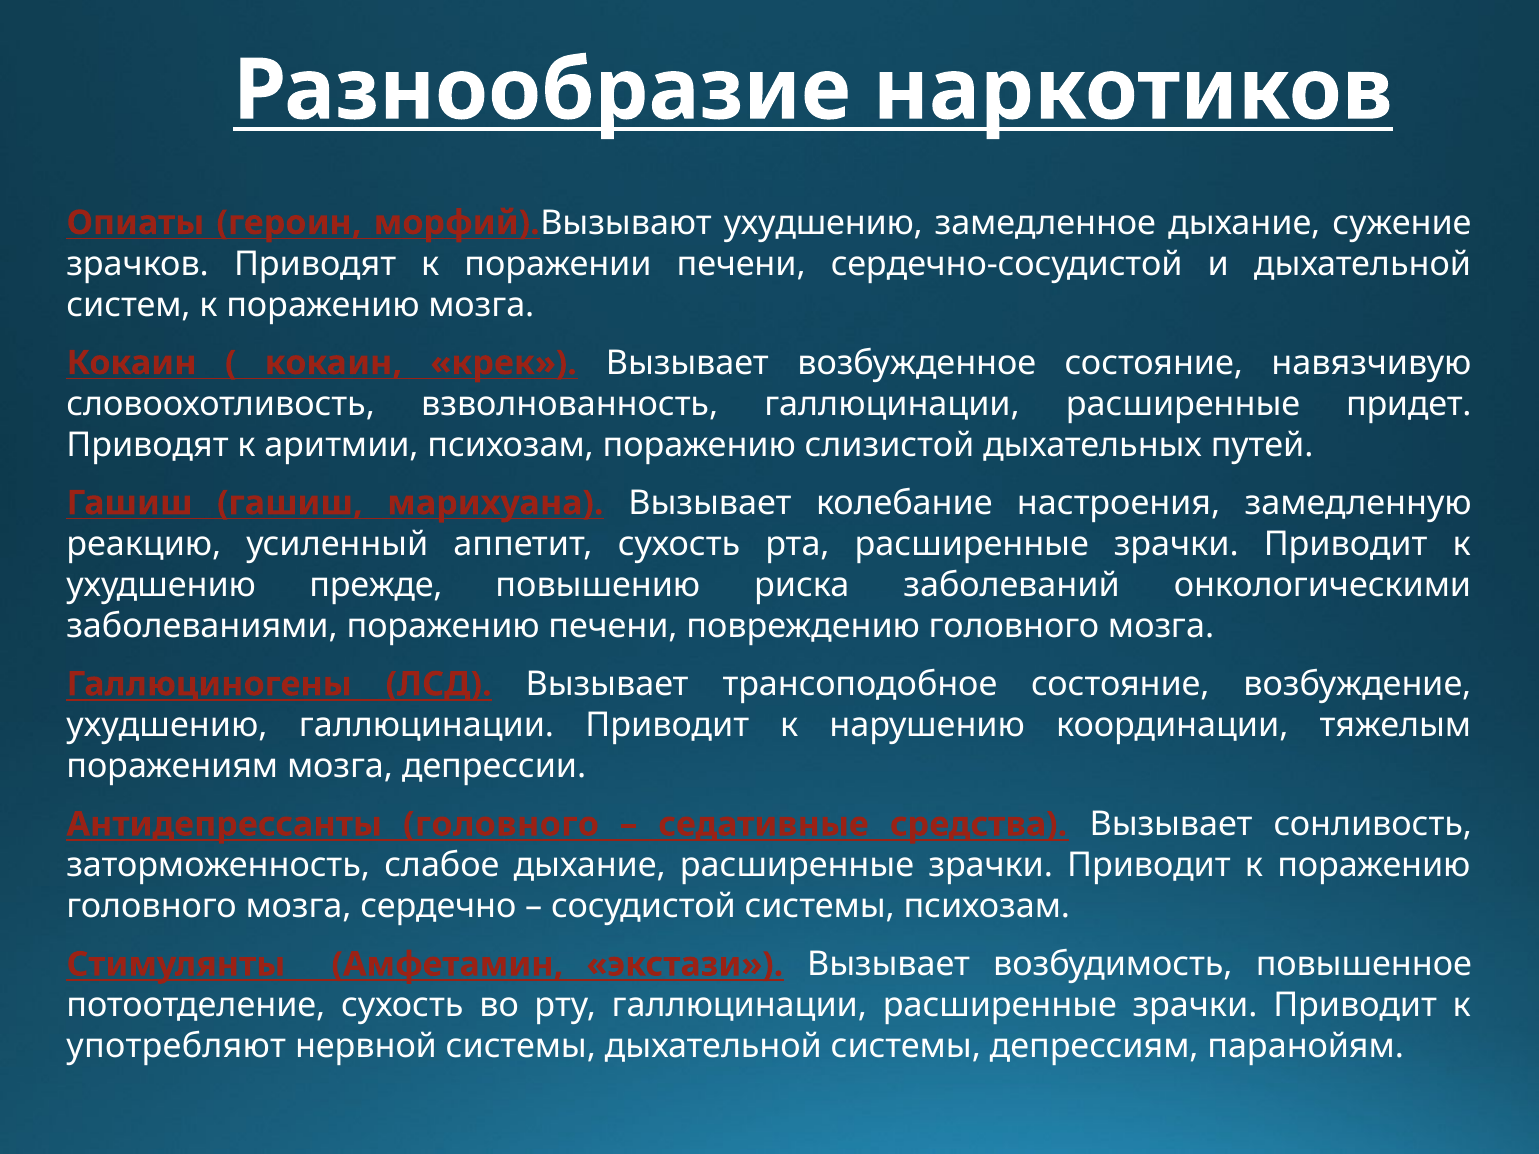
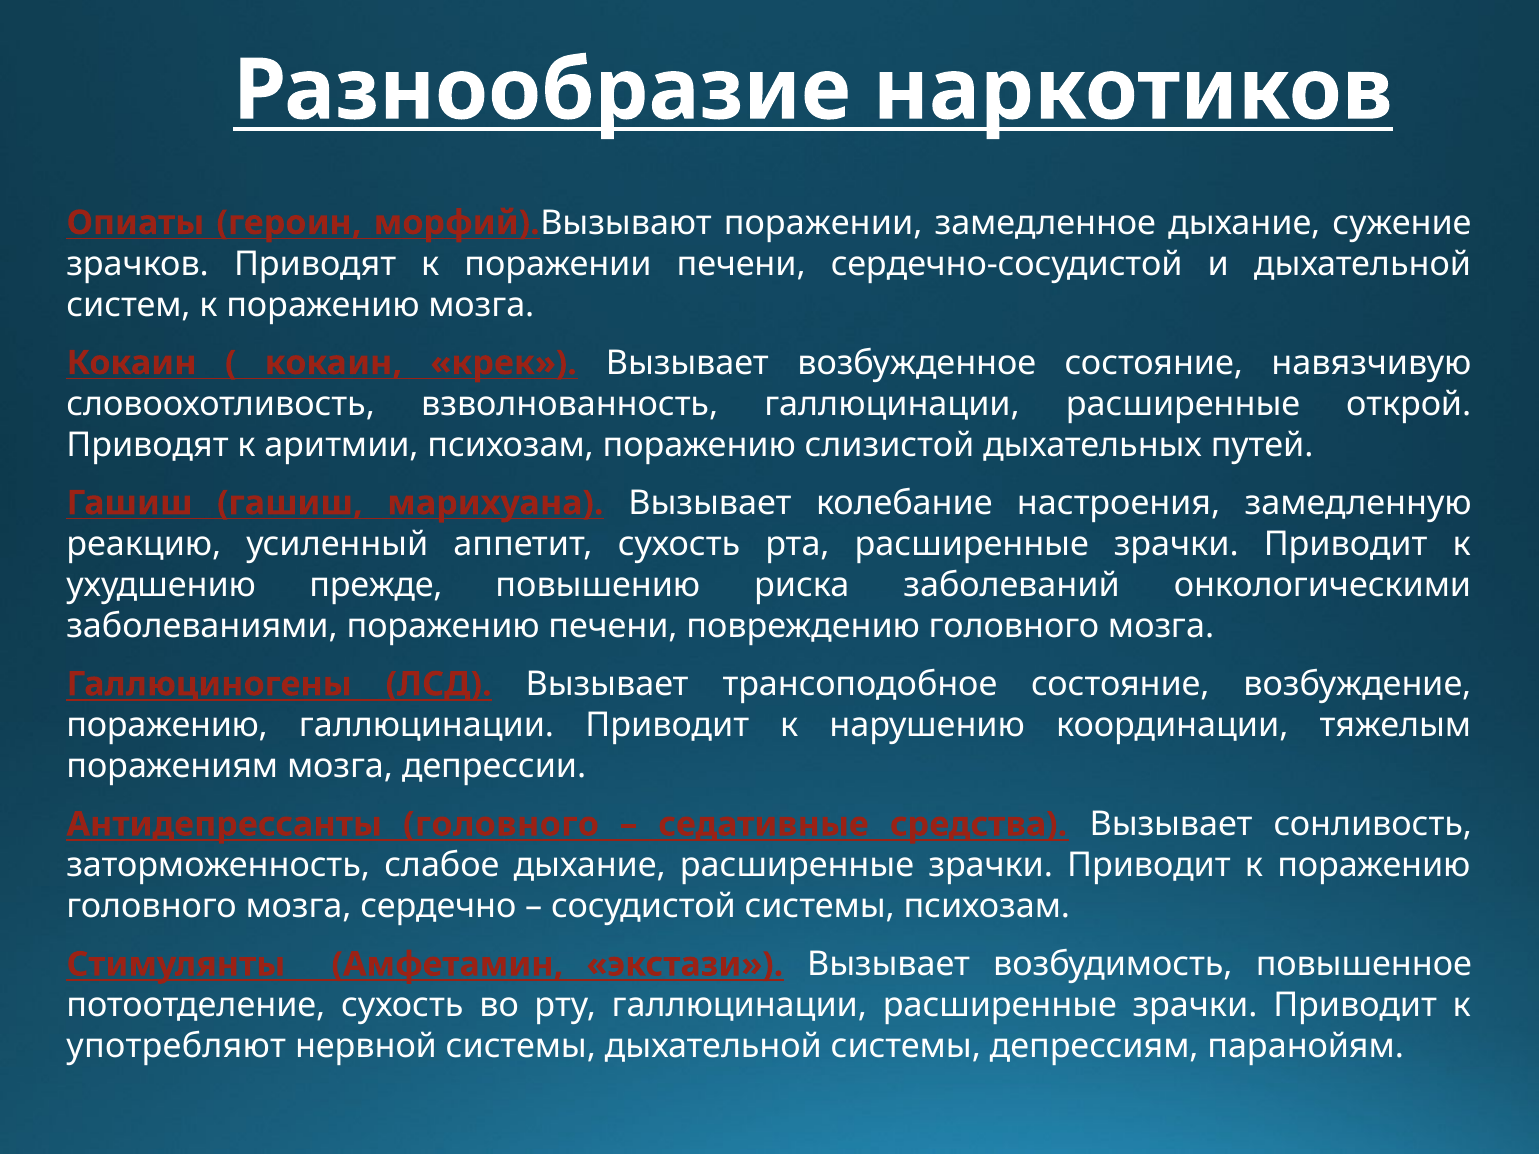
морфий).Вызывают ухудшению: ухудшению -> поражении
придет: придет -> открой
ухудшению at (167, 725): ухудшению -> поражению
